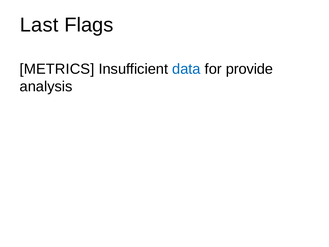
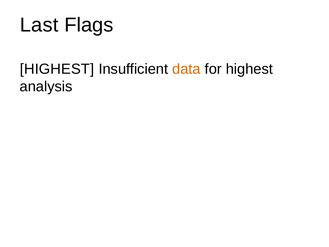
METRICS at (57, 69): METRICS -> HIGHEST
data colour: blue -> orange
for provide: provide -> highest
